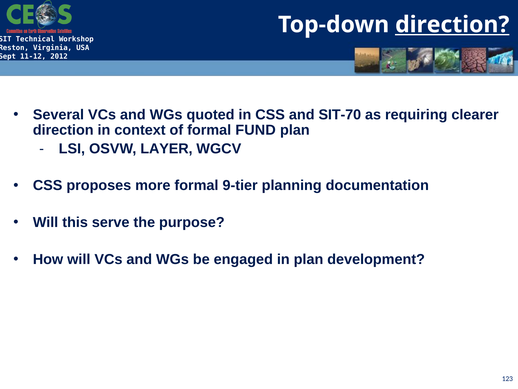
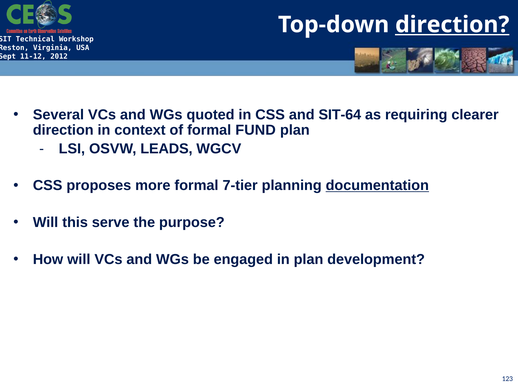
SIT-70: SIT-70 -> SIT-64
LAYER: LAYER -> LEADS
9-tier: 9-tier -> 7-tier
documentation underline: none -> present
